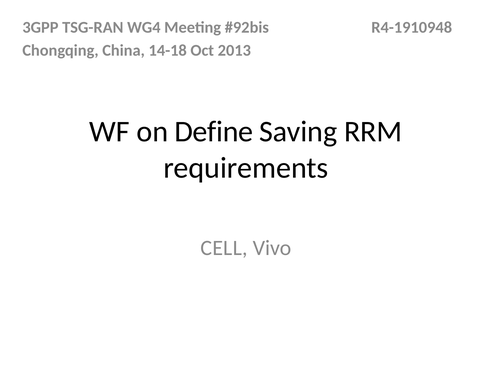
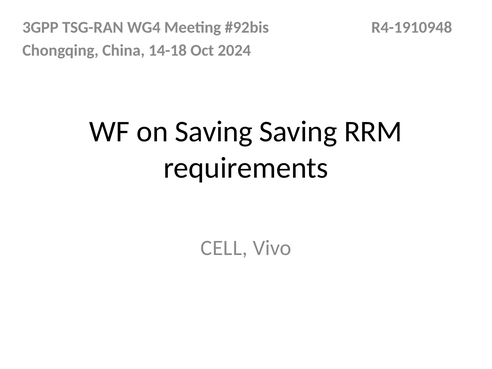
2013: 2013 -> 2024
on Define: Define -> Saving
